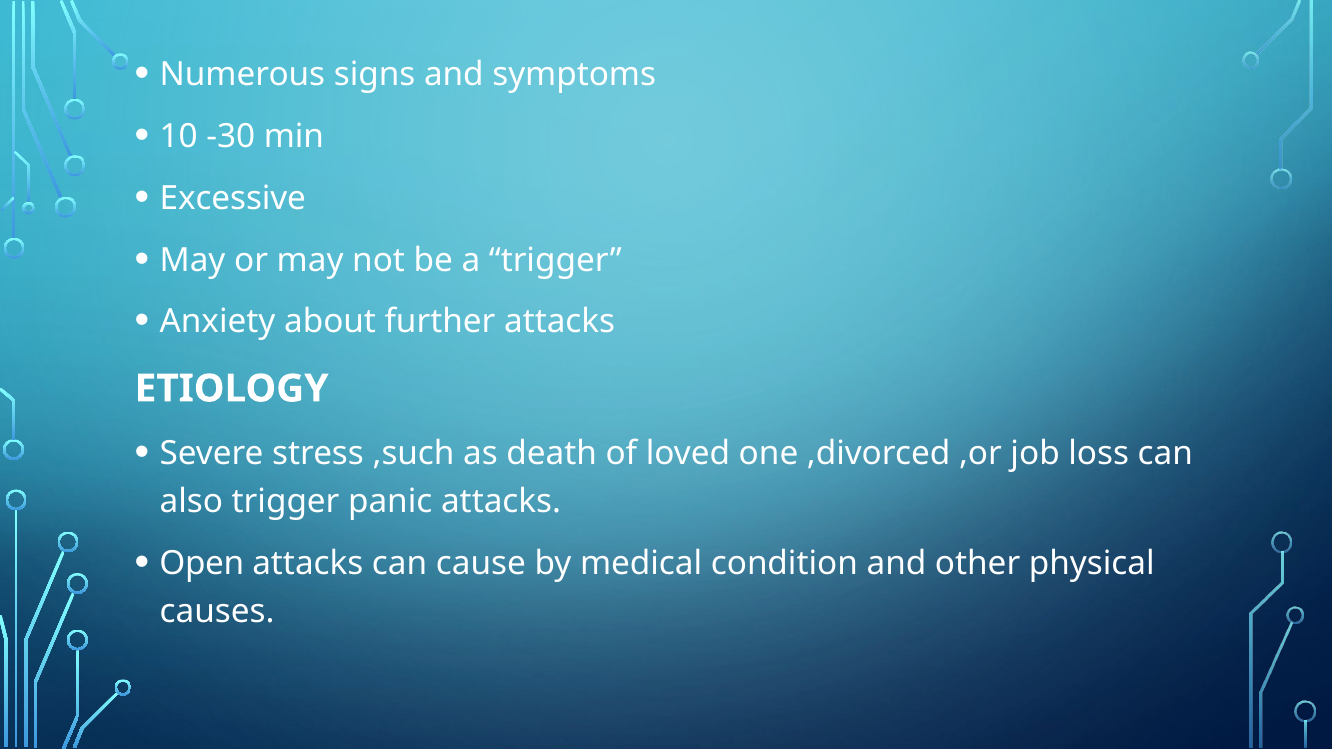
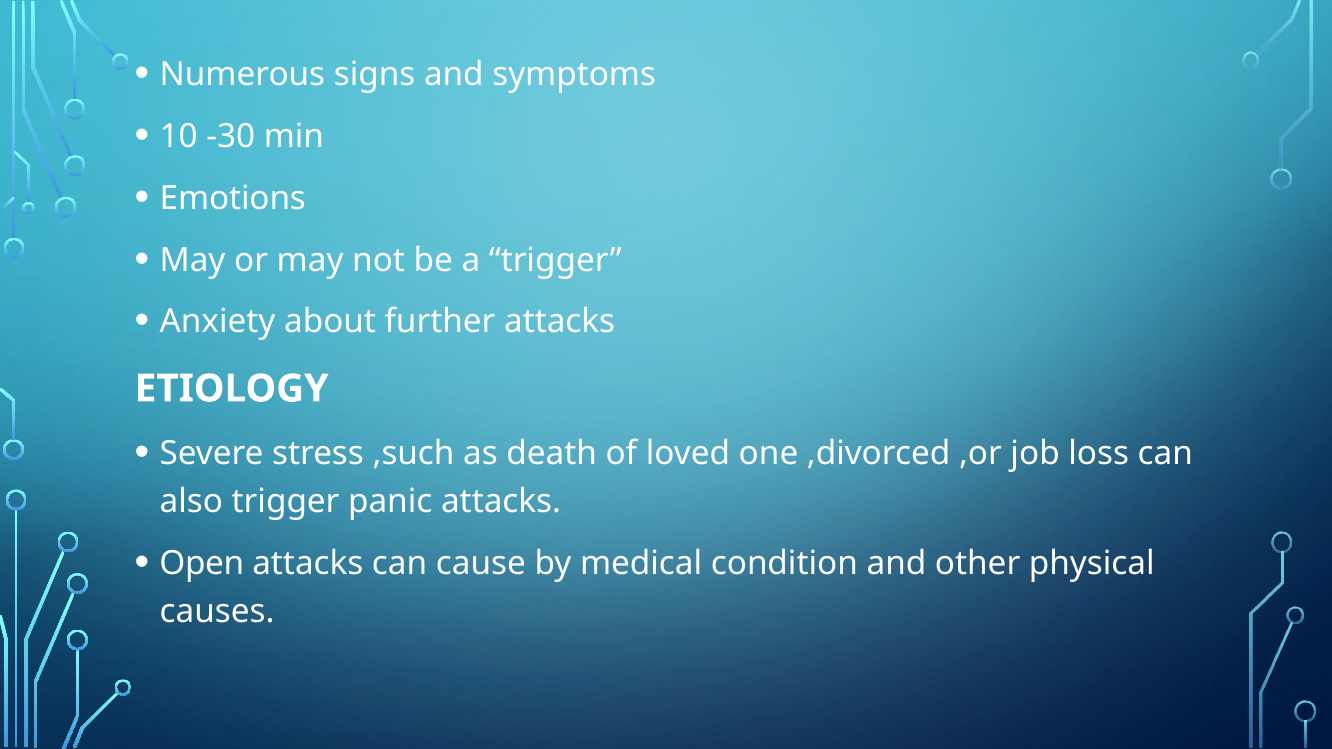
Excessive: Excessive -> Emotions
